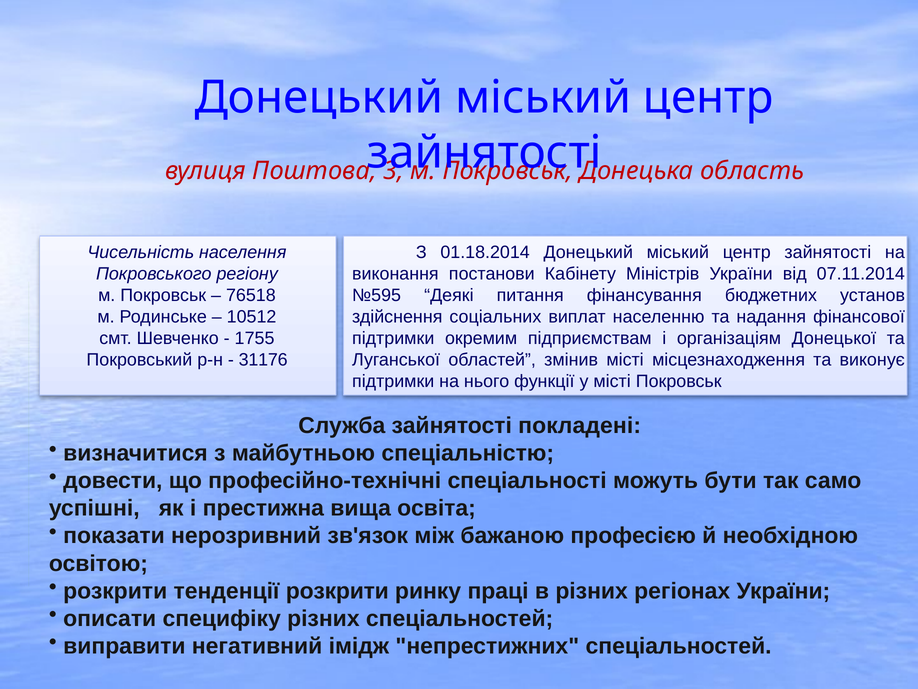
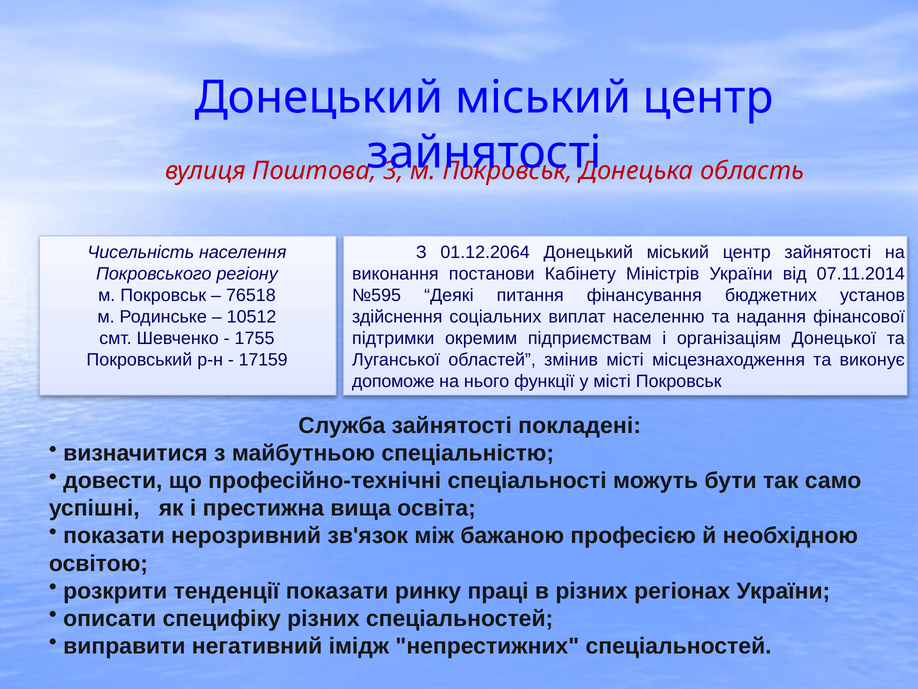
01.18.2014: 01.18.2014 -> 01.12.2064
31176: 31176 -> 17159
підтримки at (393, 381): підтримки -> допоможе
тенденції розкрити: розкрити -> показати
